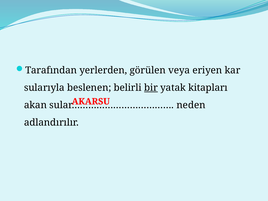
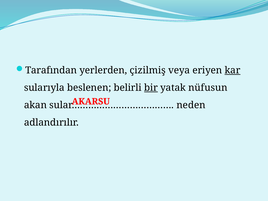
görülen: görülen -> çizilmiş
kar underline: none -> present
kitapları: kitapları -> nüfusun
